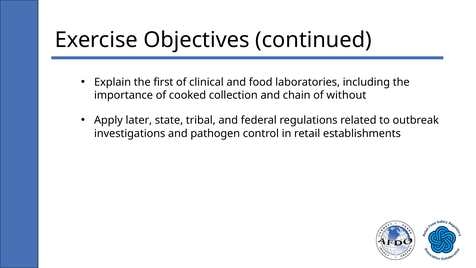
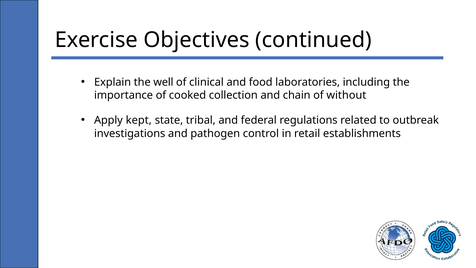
first: first -> well
later: later -> kept
